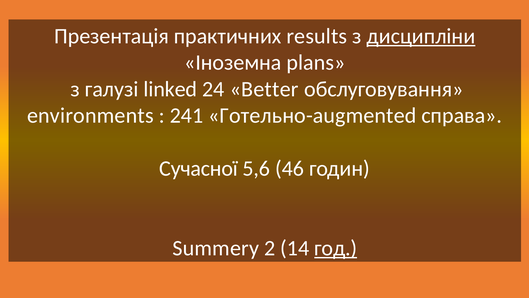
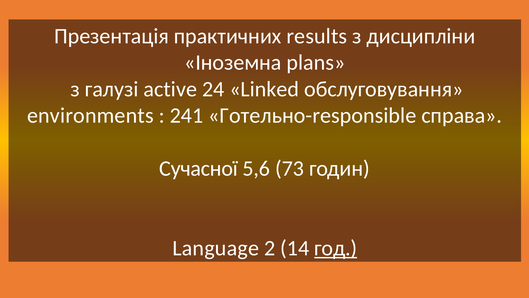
дисципліни underline: present -> none
linked: linked -> active
Better: Better -> Linked
Готельно-augmented: Готельно-augmented -> Готельно-responsible
46: 46 -> 73
Summery: Summery -> Language
